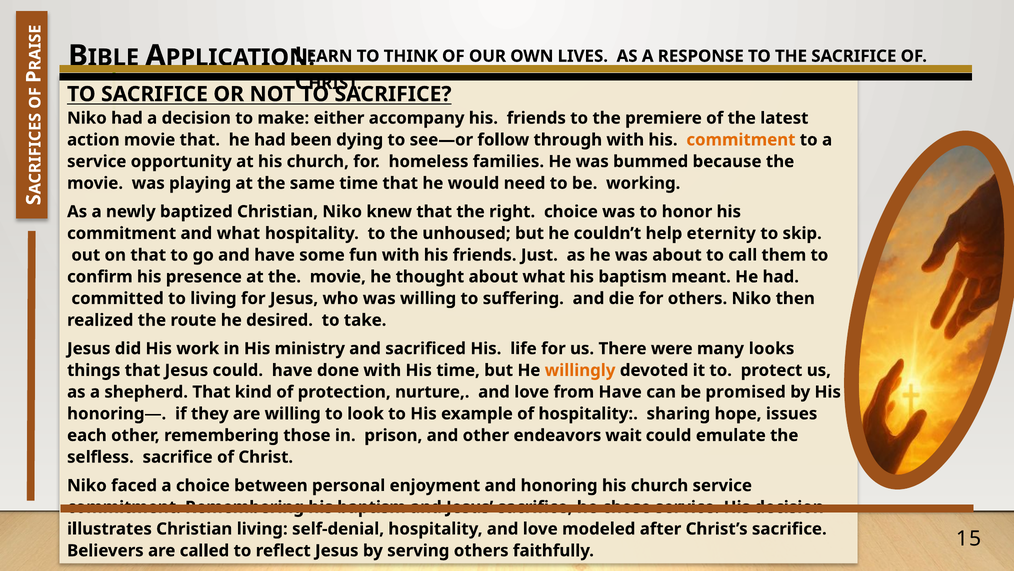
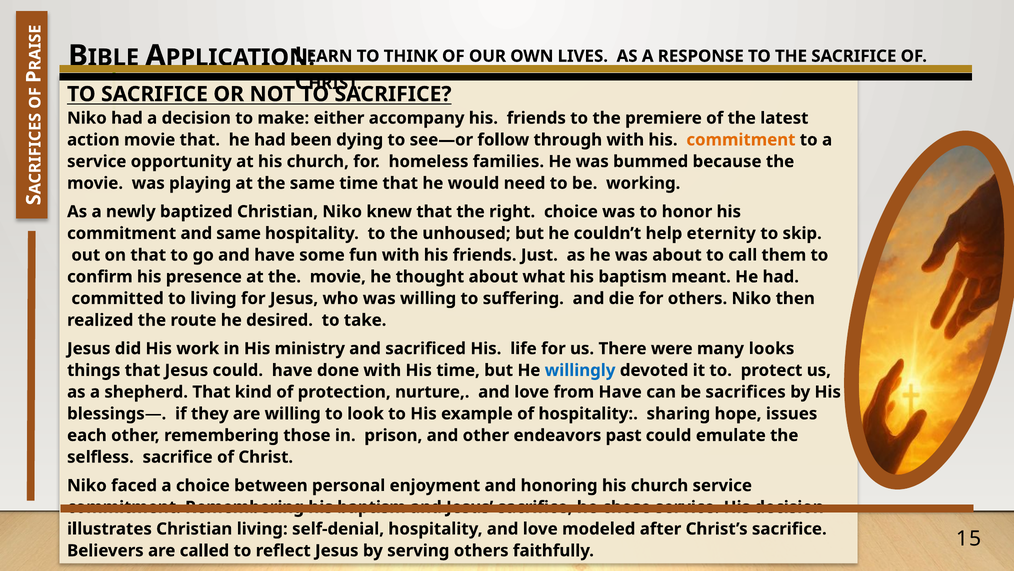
and what: what -> same
willingly colour: orange -> blue
promised: promised -> sacrifices
honoring—: honoring— -> blessings—
wait: wait -> past
